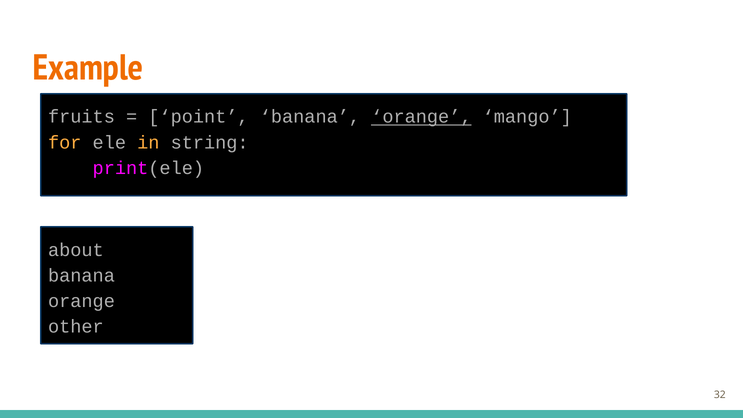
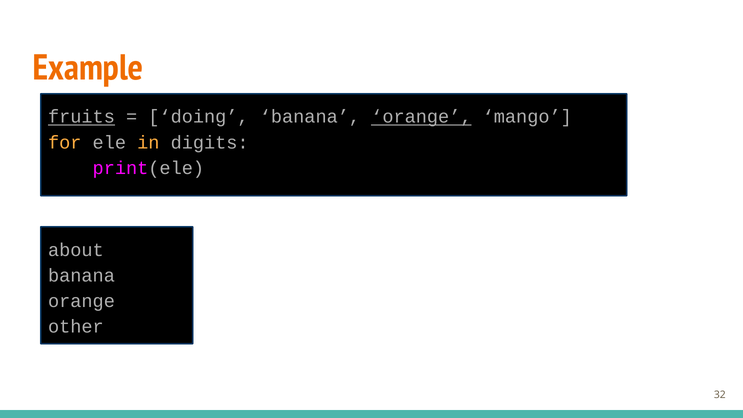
fruits underline: none -> present
point: point -> doing
string: string -> digits
